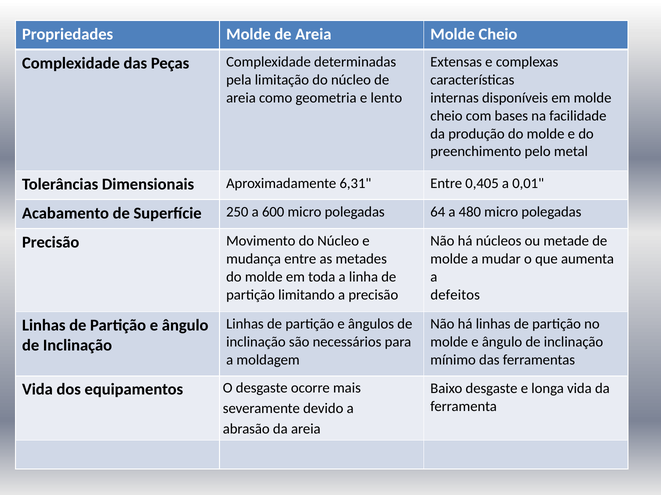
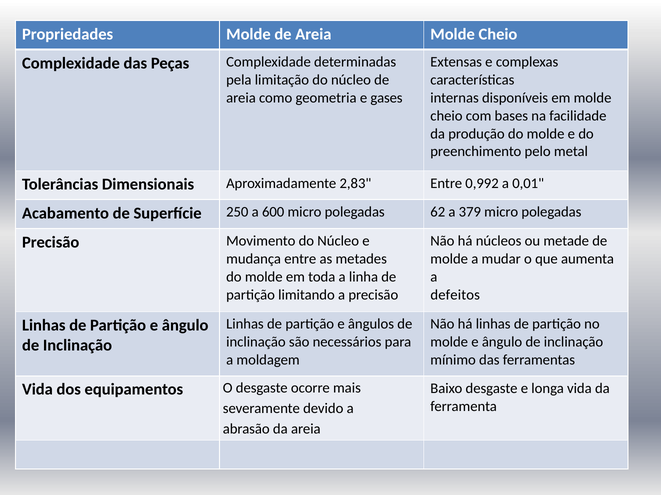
lento: lento -> gases
6,31: 6,31 -> 2,83
0,405: 0,405 -> 0,992
64: 64 -> 62
480: 480 -> 379
